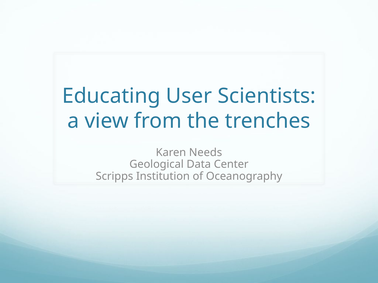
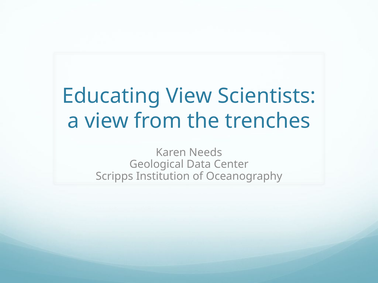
Educating User: User -> View
